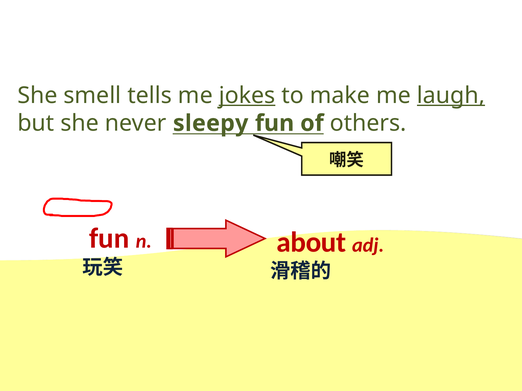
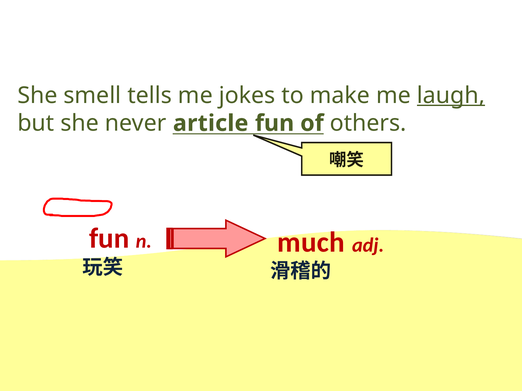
jokes underline: present -> none
sleepy: sleepy -> article
about: about -> much
